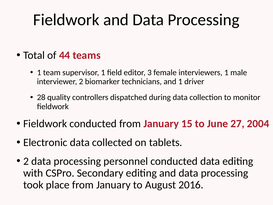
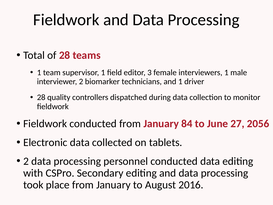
of 44: 44 -> 28
15: 15 -> 84
2004: 2004 -> 2056
